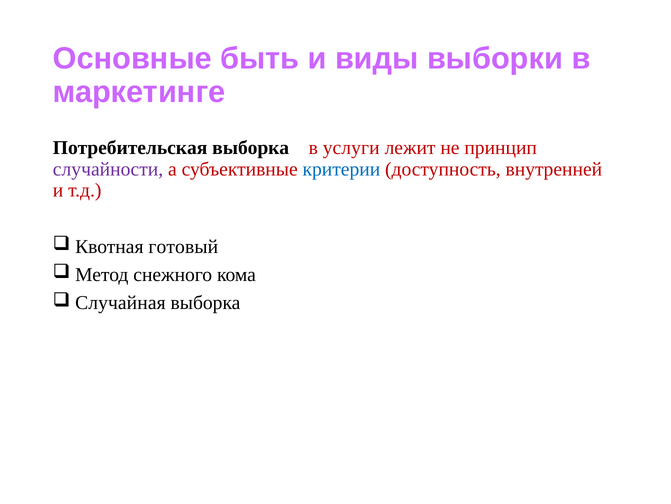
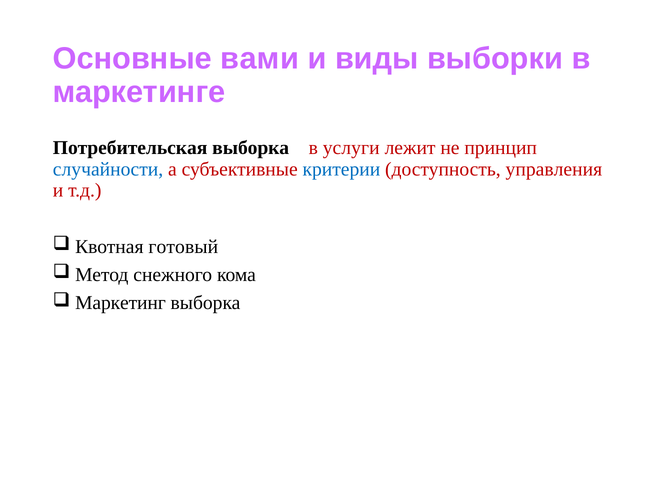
быть: быть -> вами
случайности colour: purple -> blue
внутренней: внутренней -> управления
Случайная: Случайная -> Маркетинг
